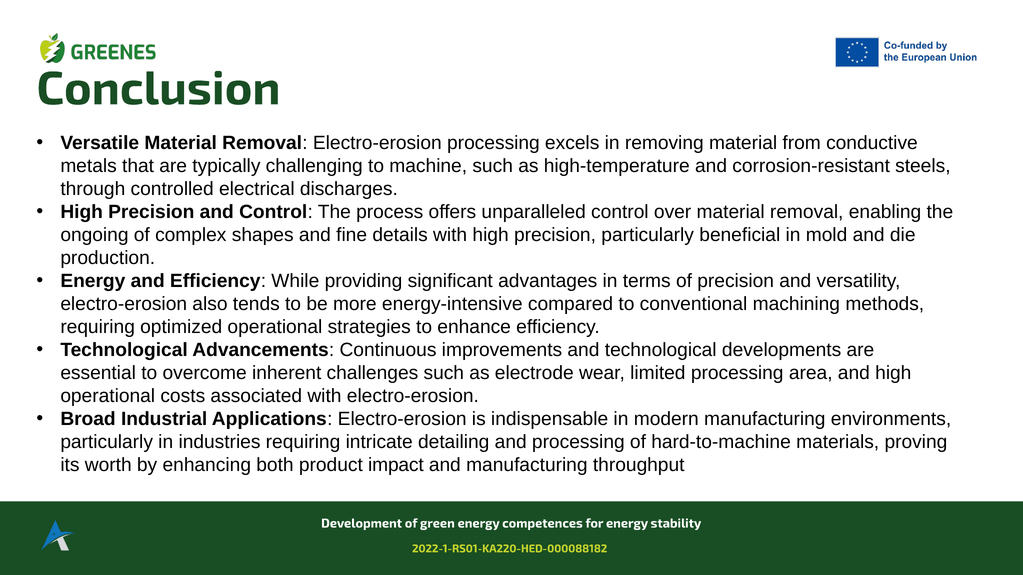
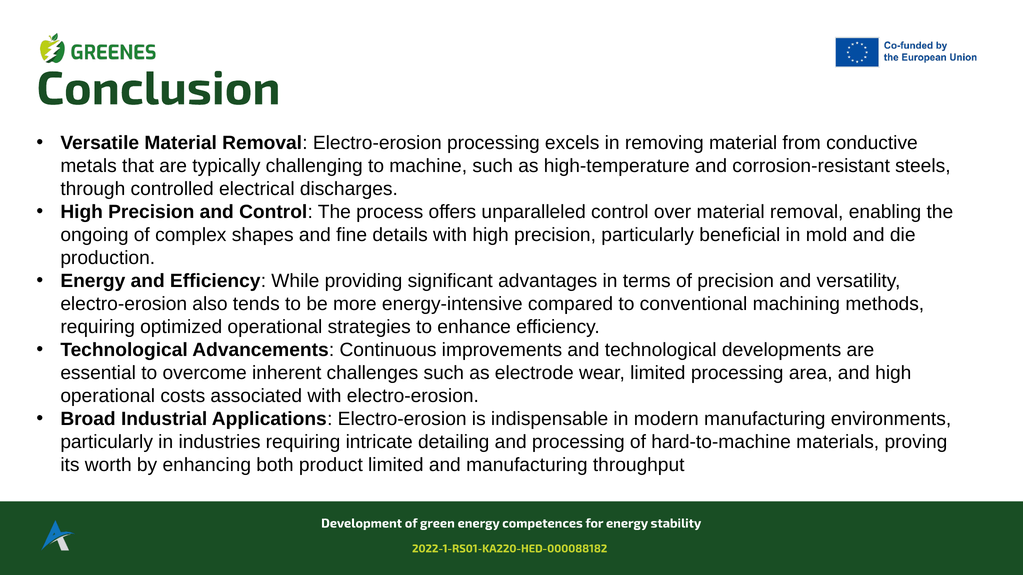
product impact: impact -> limited
